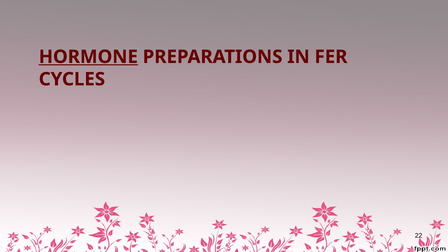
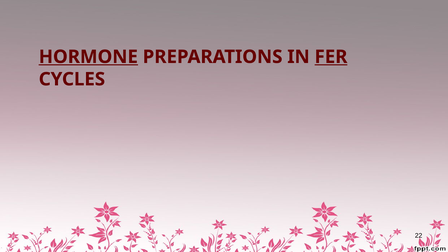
FER underline: none -> present
